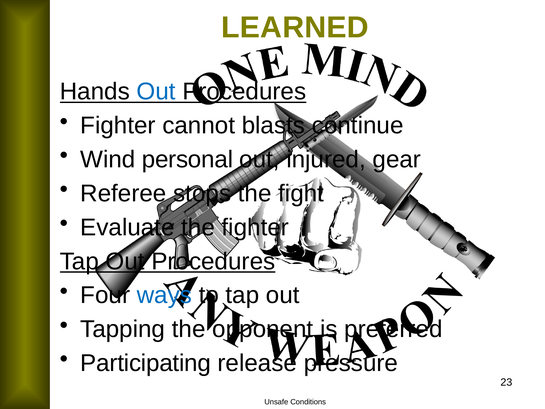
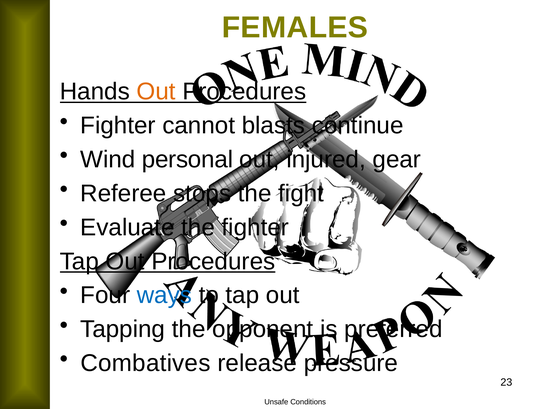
LEARNED: LEARNED -> FEMALES
Out at (156, 92) colour: blue -> orange
Participating: Participating -> Combatives
